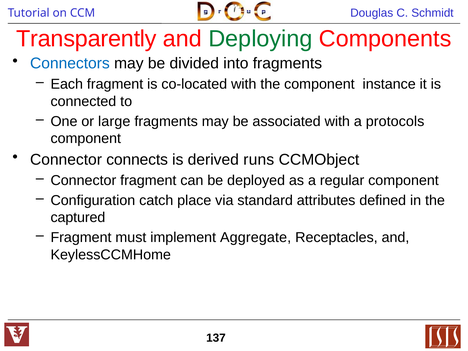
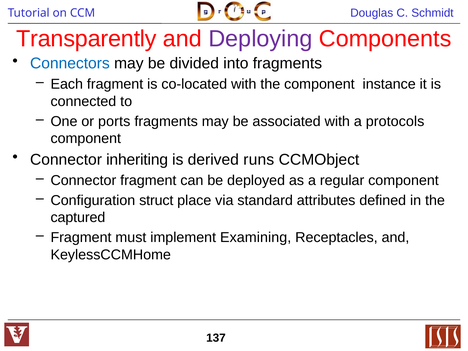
Deploying colour: green -> purple
large: large -> ports
connects: connects -> inheriting
catch: catch -> struct
Aggregate: Aggregate -> Examining
